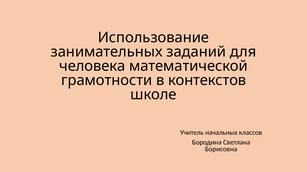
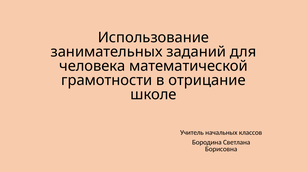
контекстов: контекстов -> отрицание
